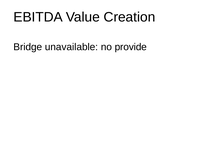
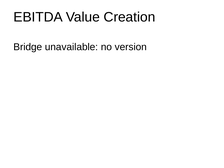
provide: provide -> version
